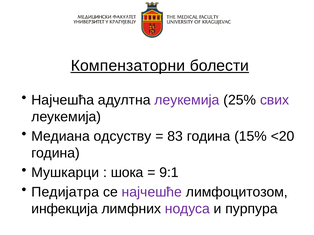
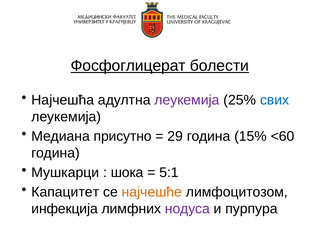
Компензаторни: Компензаторни -> Фосфоглицерат
свих colour: purple -> blue
одсуству: одсуству -> присутно
83: 83 -> 29
<20: <20 -> <60
9:1: 9:1 -> 5:1
Педијатра: Педијатра -> Капацитет
најчешће colour: purple -> orange
